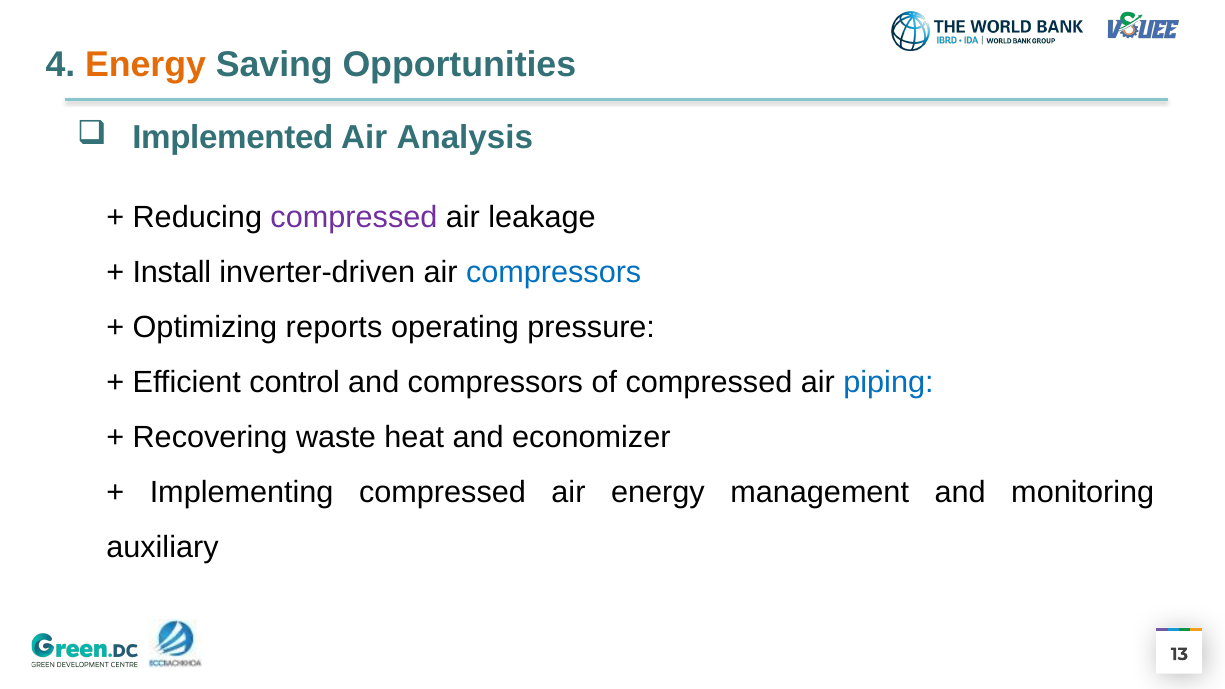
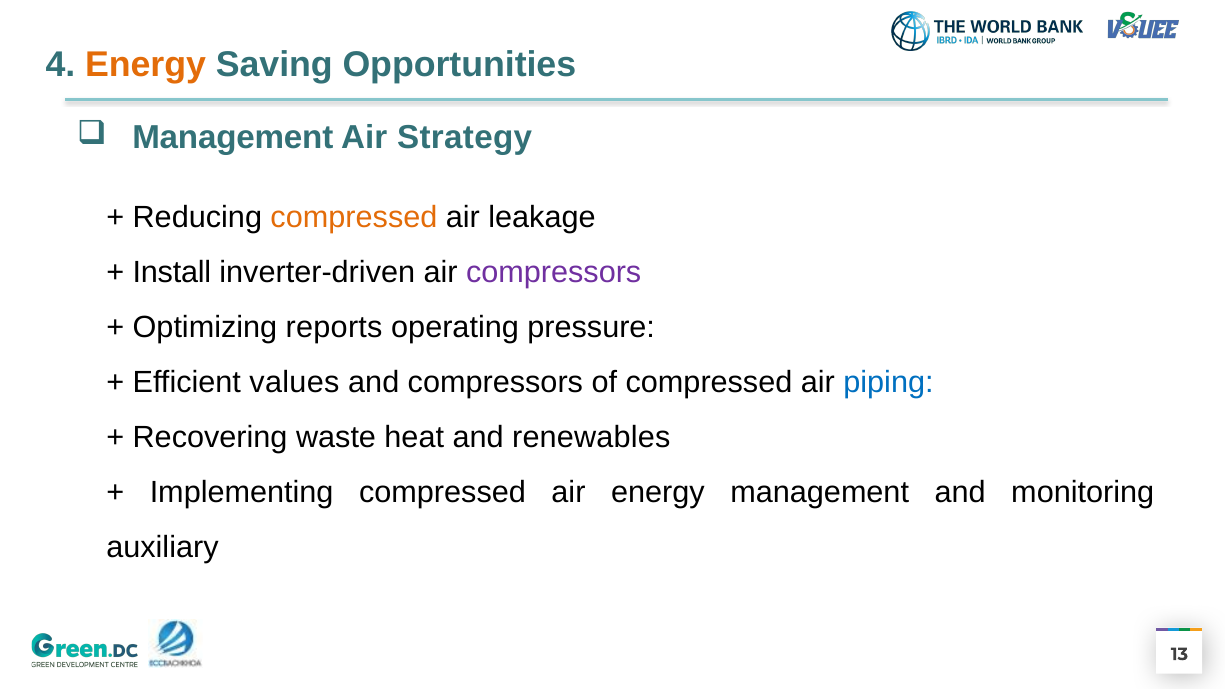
Implemented at (233, 138): Implemented -> Management
Analysis: Analysis -> Strategy
compressed at (354, 217) colour: purple -> orange
compressors at (554, 272) colour: blue -> purple
control: control -> values
economizer: economizer -> renewables
